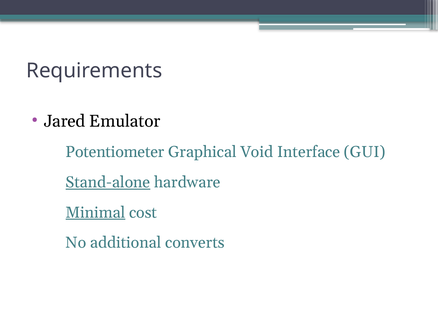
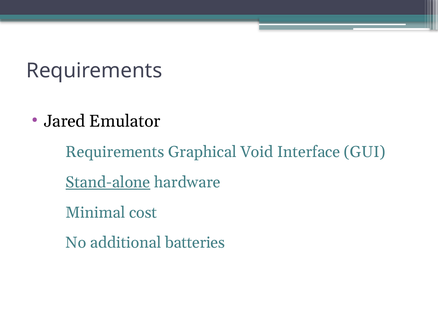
Potentiometer at (115, 152): Potentiometer -> Requirements
Minimal underline: present -> none
converts: converts -> batteries
